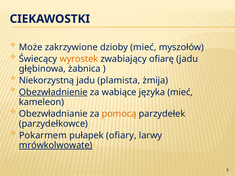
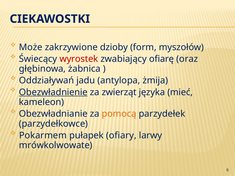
dzioby mieć: mieć -> form
wyrostek colour: orange -> red
ofiarę jadu: jadu -> oraz
Niekorzystną: Niekorzystną -> Oddziaływań
plamista: plamista -> antylopa
wabiące: wabiące -> zwierząt
mrówkolwowate underline: present -> none
